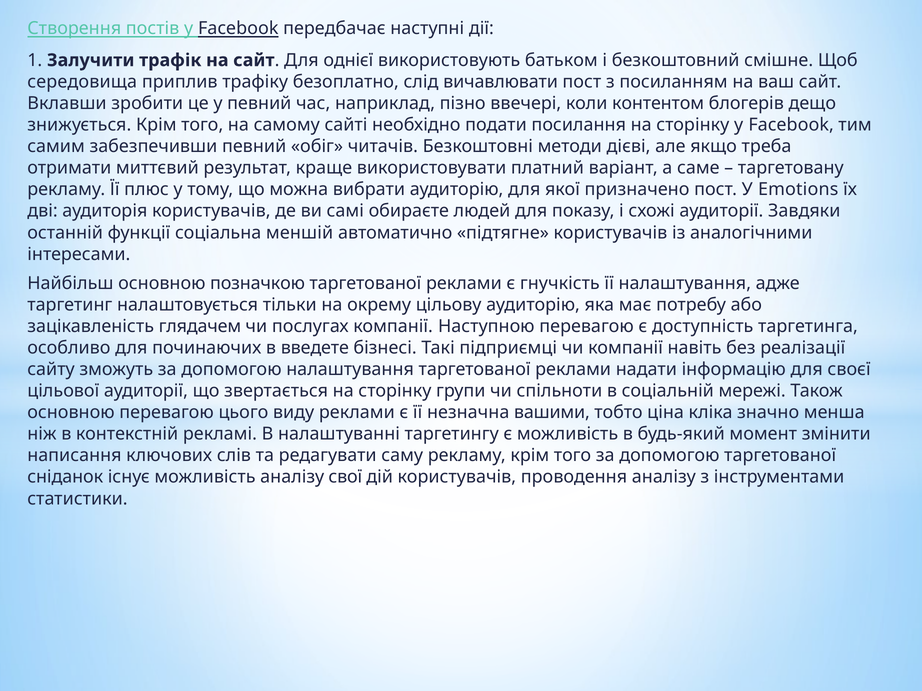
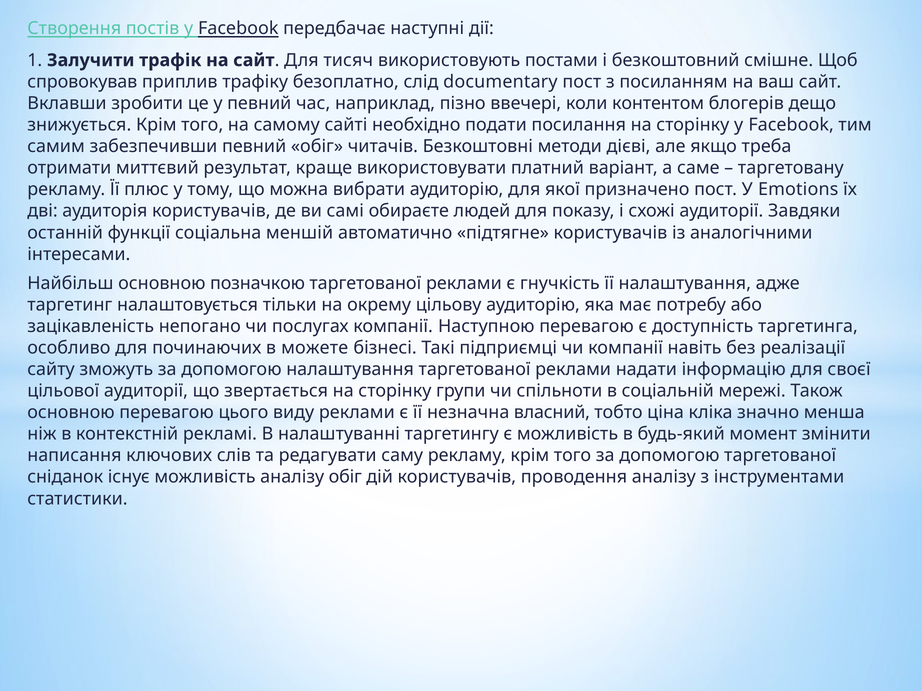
однієї: однієї -> тисяч
батьком: батьком -> постами
середовища: середовища -> спровокував
вичавлювати: вичавлювати -> documentary
глядачем: глядачем -> непогано
введете: введете -> можете
вашими: вашими -> власний
аналізу свої: свої -> обіг
